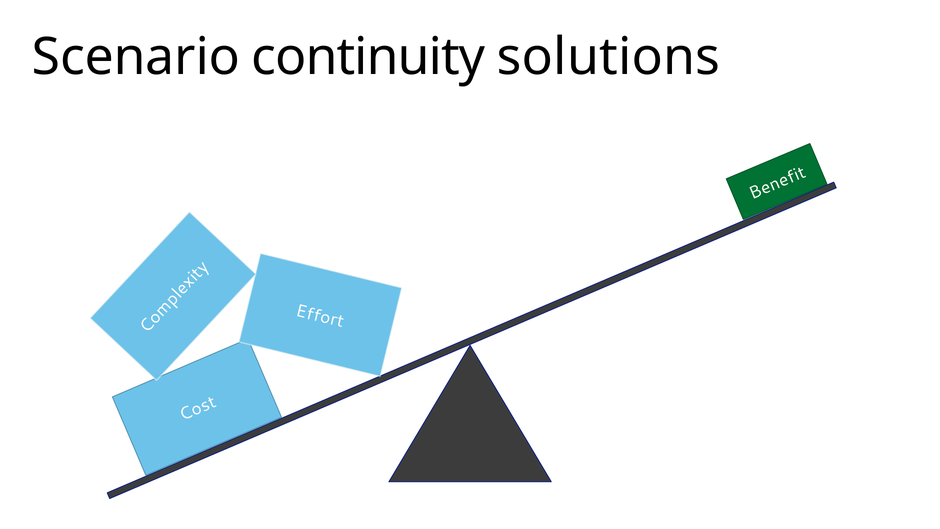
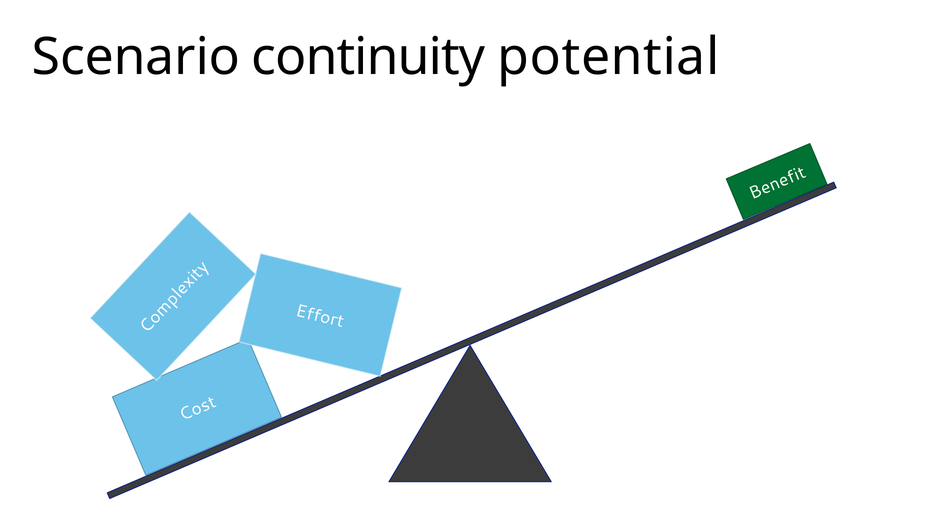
solutions: solutions -> potential
